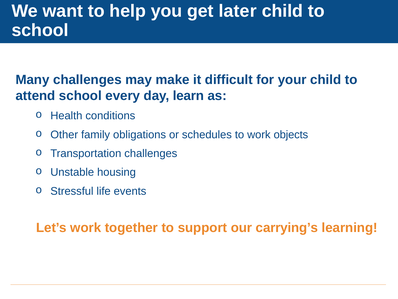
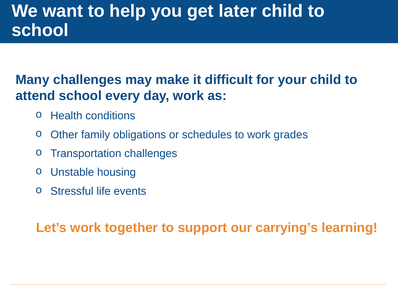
day learn: learn -> work
objects: objects -> grades
